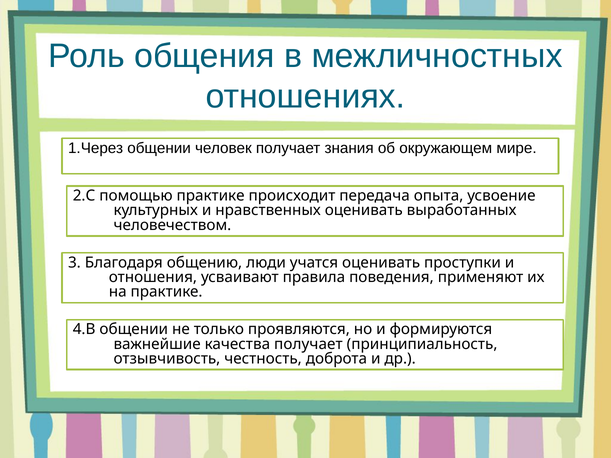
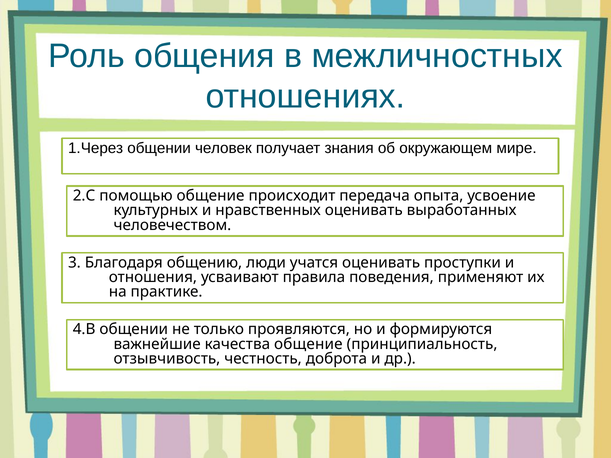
помощью практике: практике -> общение
качества получает: получает -> общение
